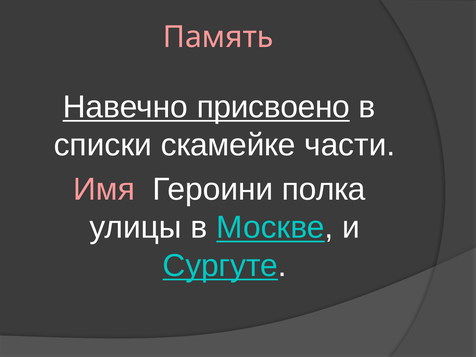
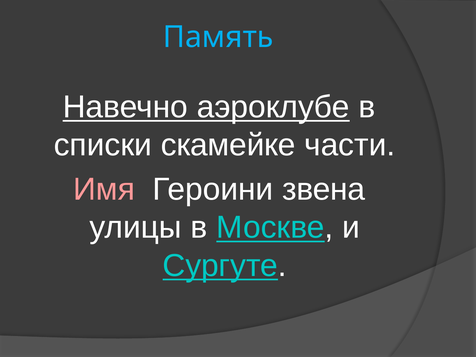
Память colour: pink -> light blue
присвоено: присвоено -> аэроклубе
полка: полка -> звена
